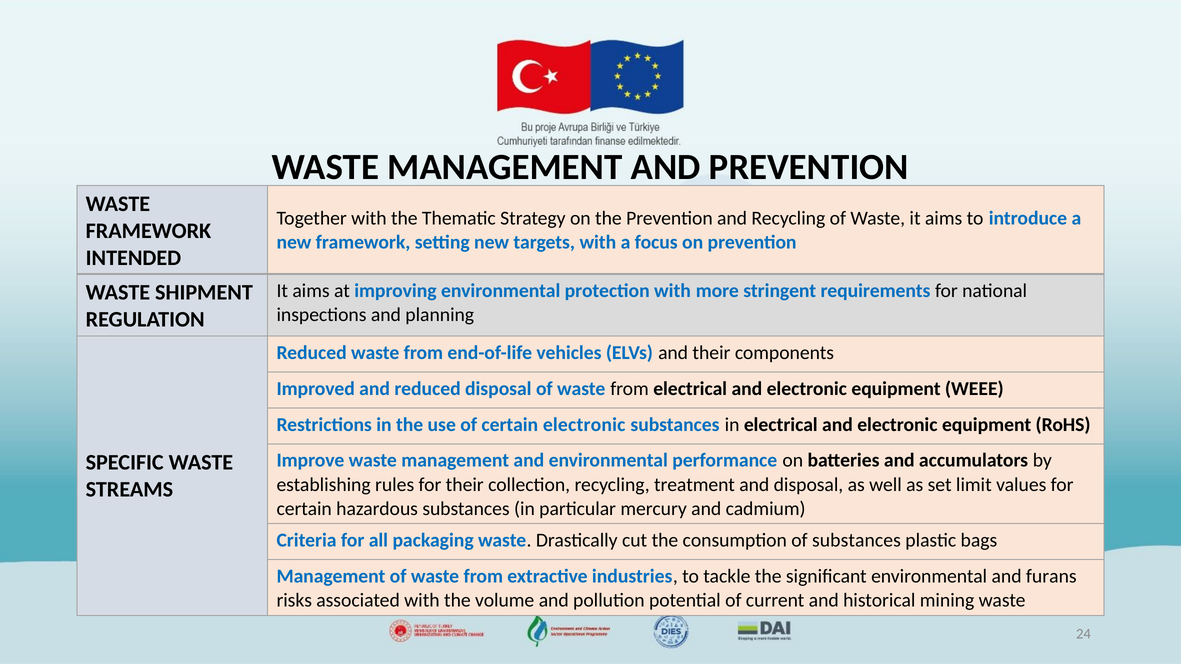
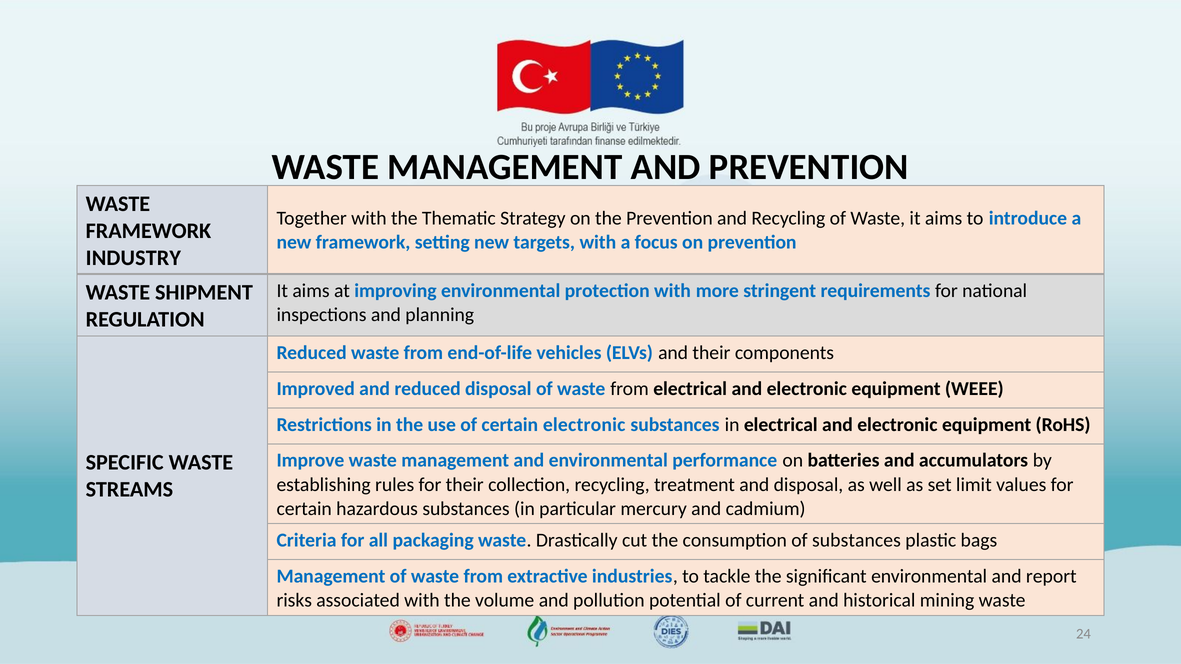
INTENDED: INTENDED -> INDUSTRY
furans: furans -> report
